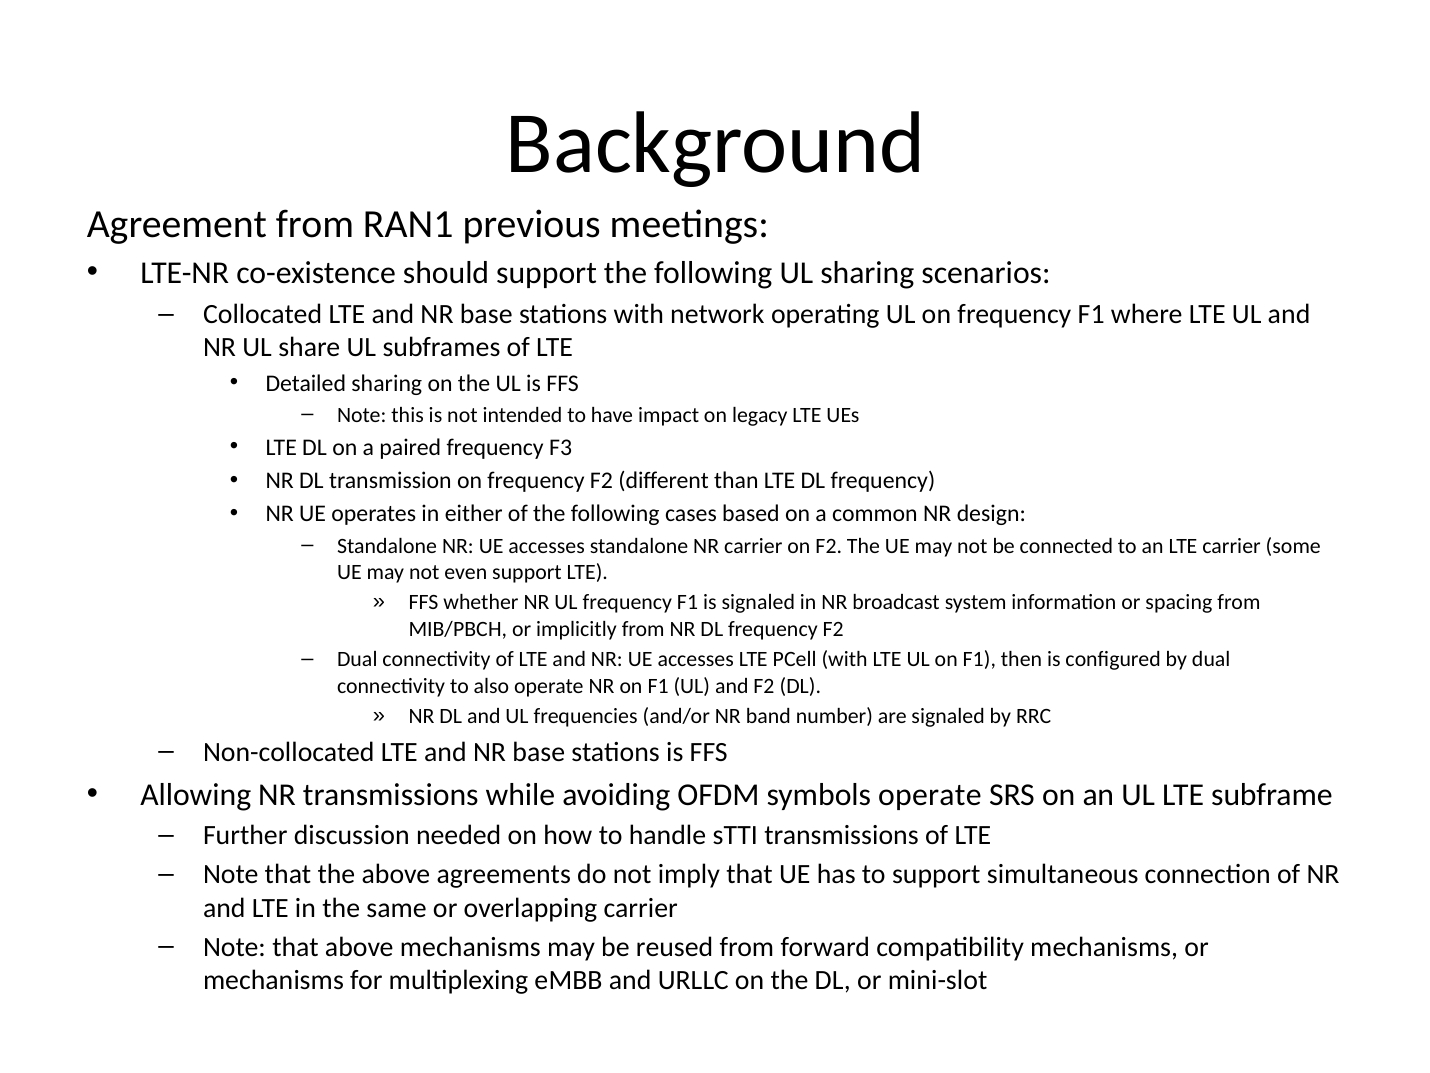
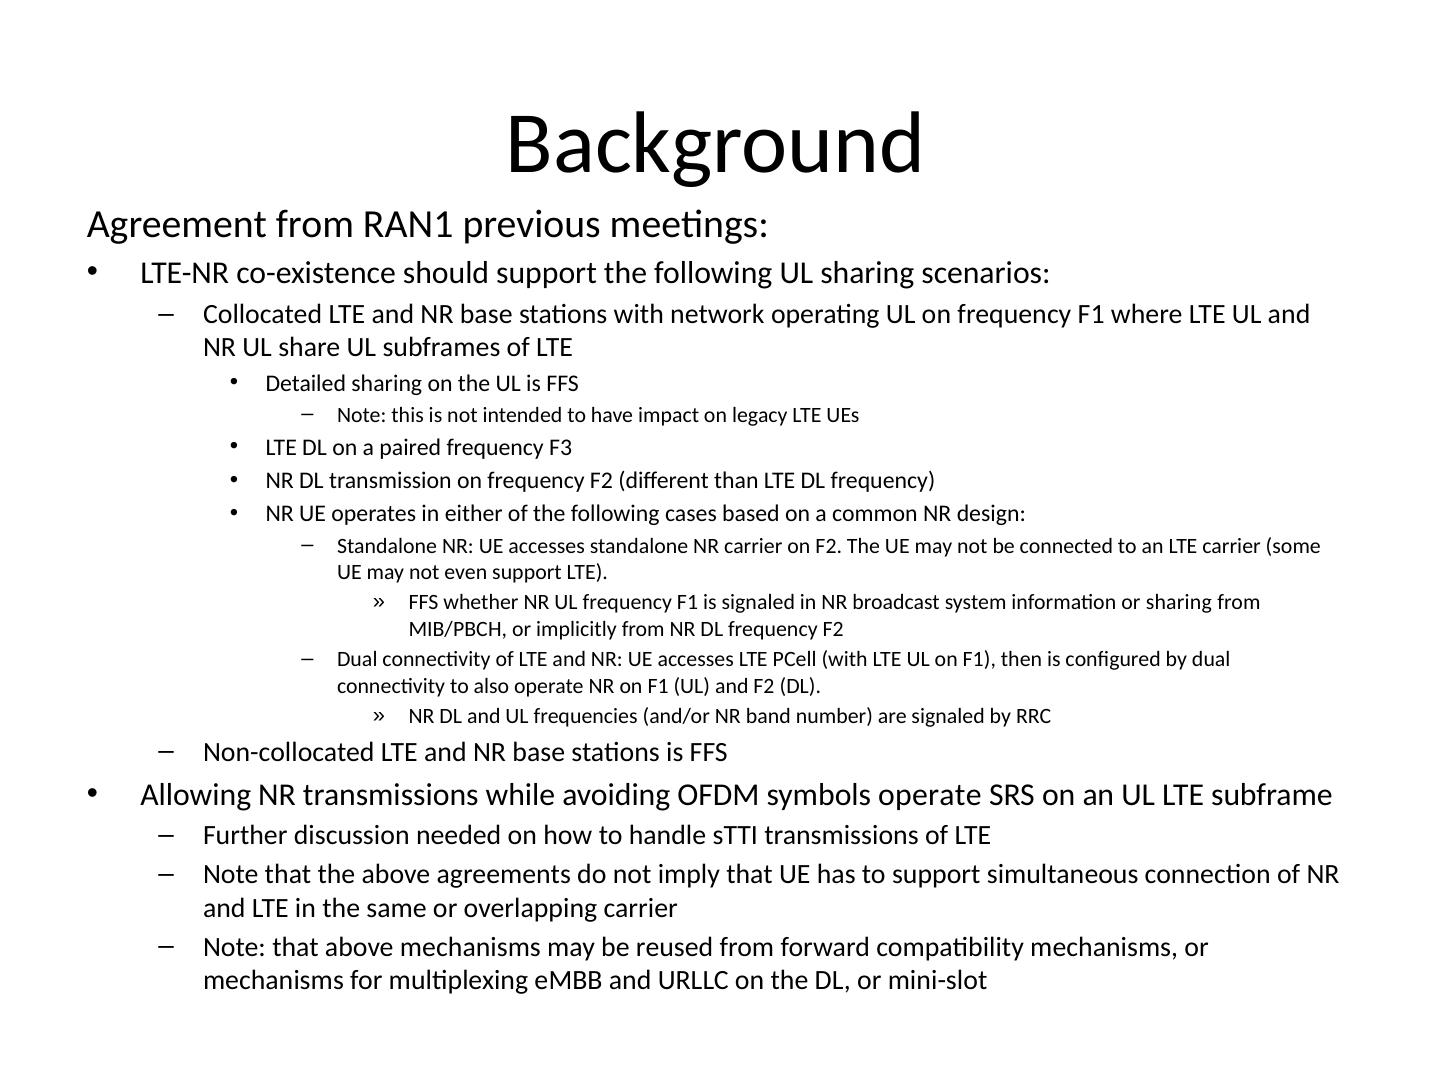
or spacing: spacing -> sharing
